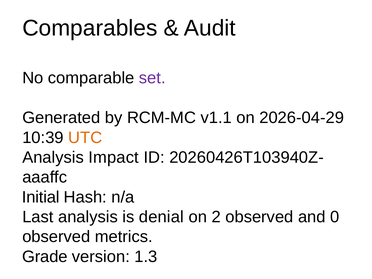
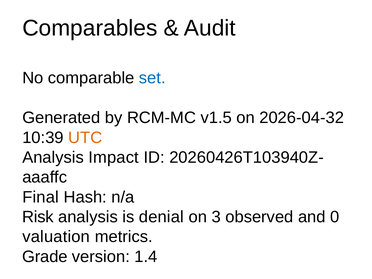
set colour: purple -> blue
v1.1: v1.1 -> v1.5
2026-04-29: 2026-04-29 -> 2026-04-32
Initial: Initial -> Final
Last: Last -> Risk
2: 2 -> 3
observed at (56, 237): observed -> valuation
1.3: 1.3 -> 1.4
